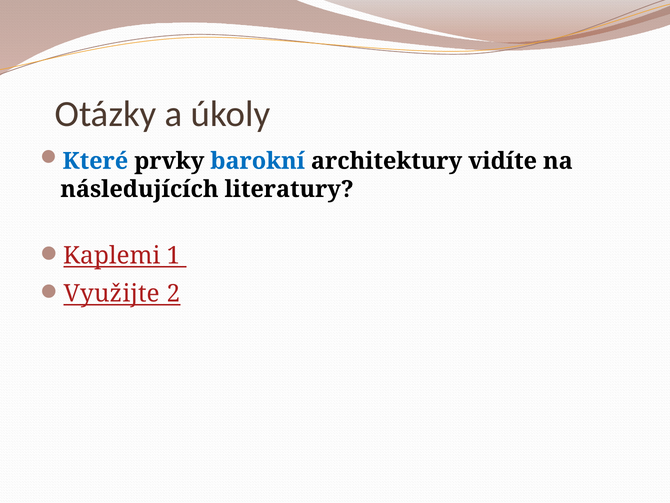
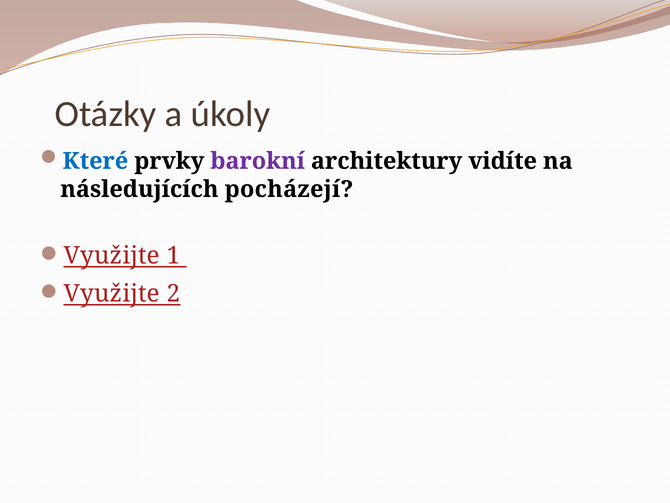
barokní colour: blue -> purple
literatury: literatury -> pocházejí
Kaplemi at (112, 255): Kaplemi -> Využijte
